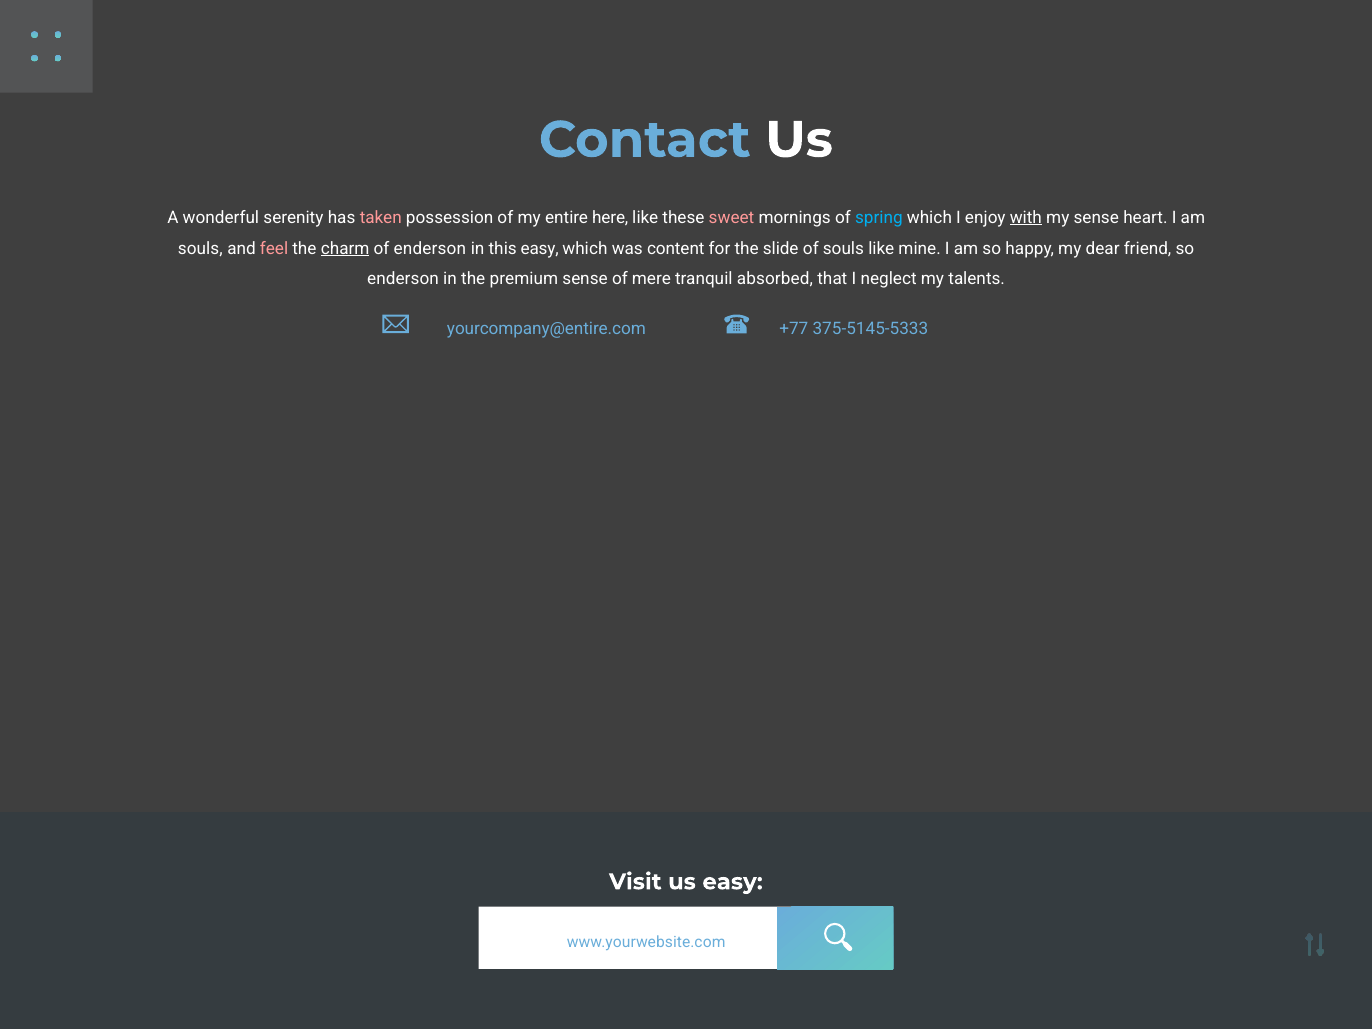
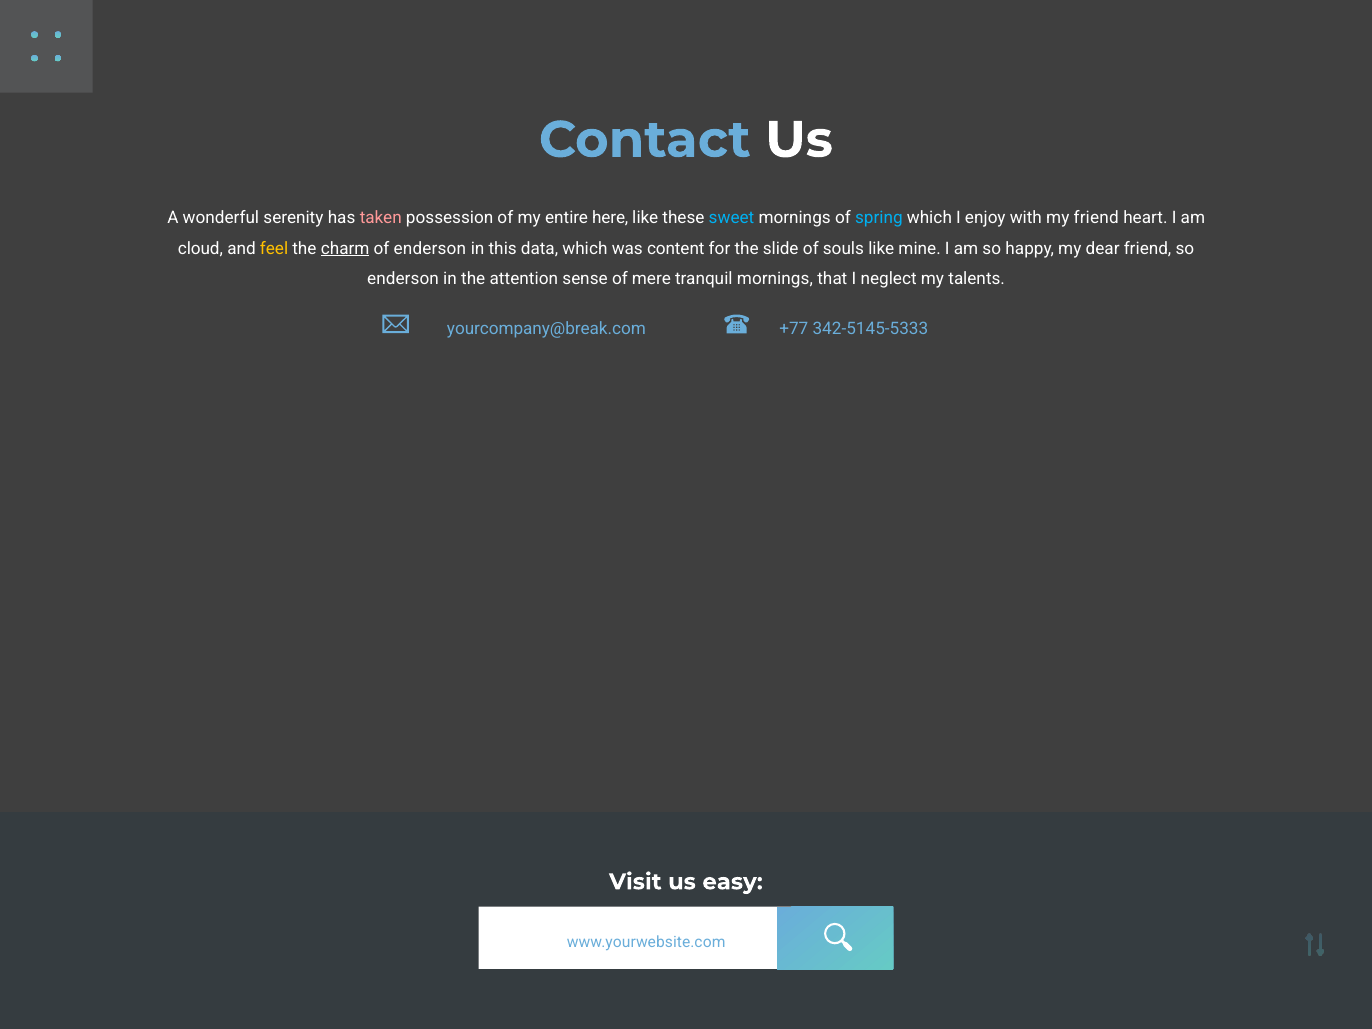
sweet colour: pink -> light blue
with underline: present -> none
my sense: sense -> friend
souls at (200, 248): souls -> cloud
feel colour: pink -> yellow
this easy: easy -> data
premium: premium -> attention
tranquil absorbed: absorbed -> mornings
yourcompany@entire.com: yourcompany@entire.com -> yourcompany@break.com
375-5145-5333: 375-5145-5333 -> 342-5145-5333
